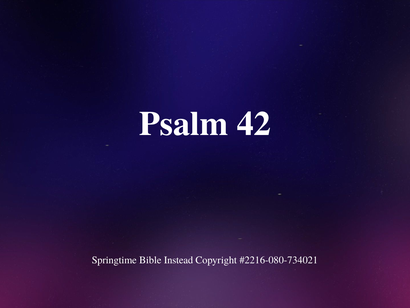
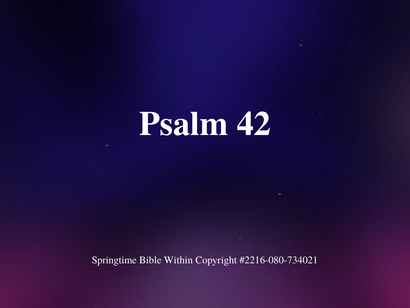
Instead: Instead -> Within
